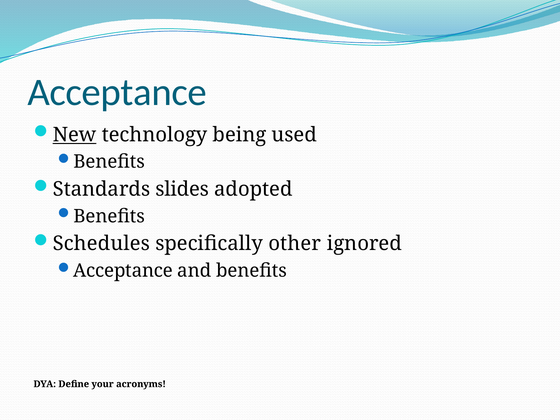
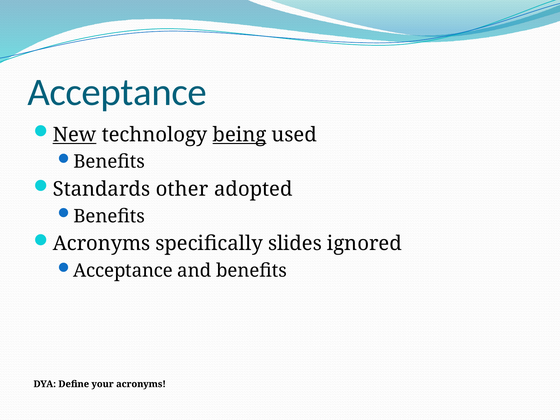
being underline: none -> present
slides: slides -> other
Schedules at (101, 244): Schedules -> Acronyms
other: other -> slides
